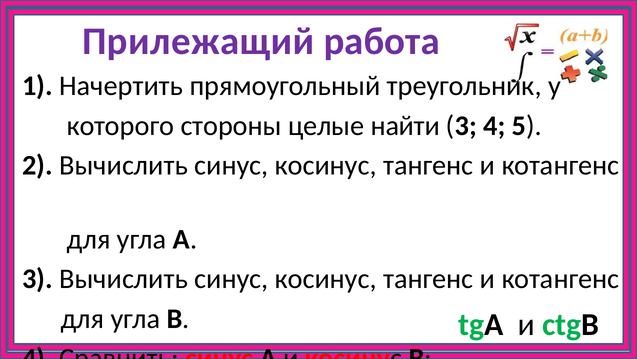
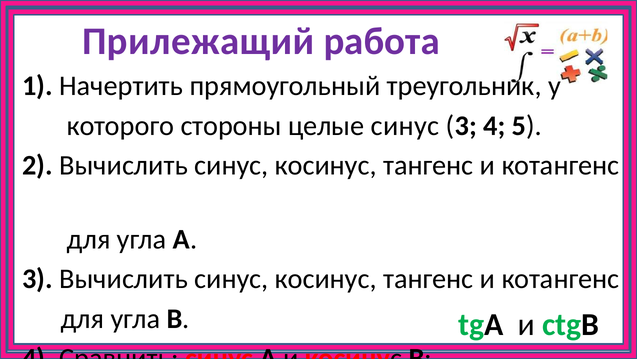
целые найти: найти -> синус
